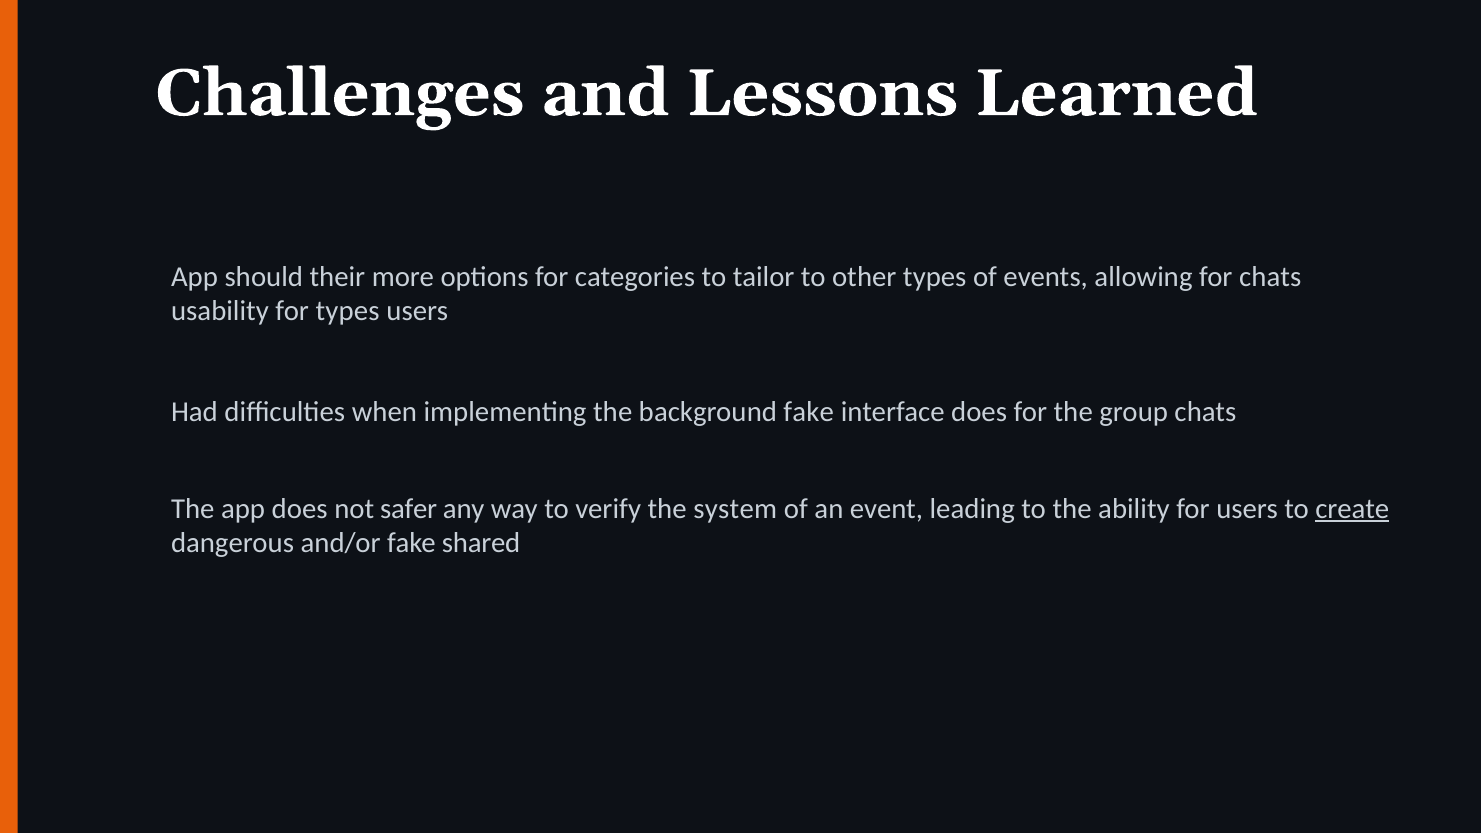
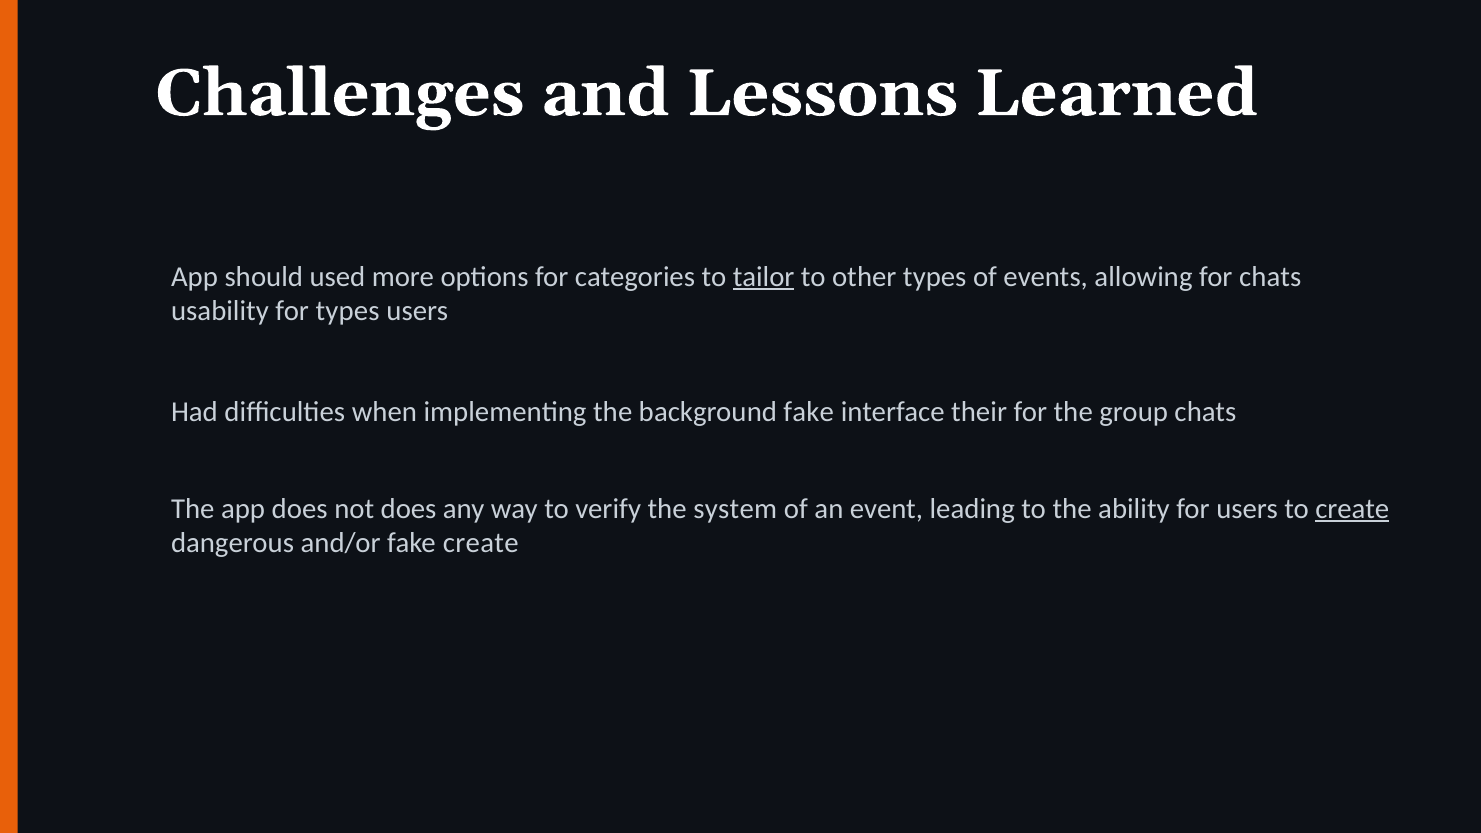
their: their -> used
tailor underline: none -> present
interface does: does -> their
not safer: safer -> does
fake shared: shared -> create
